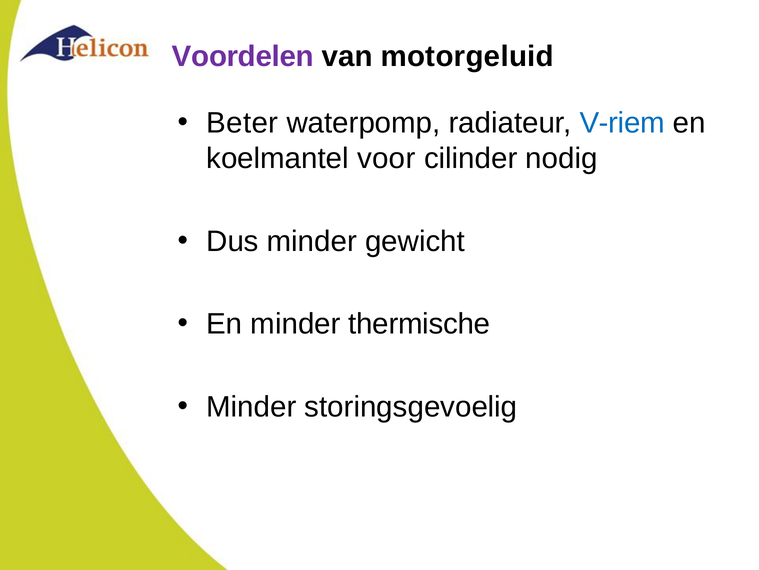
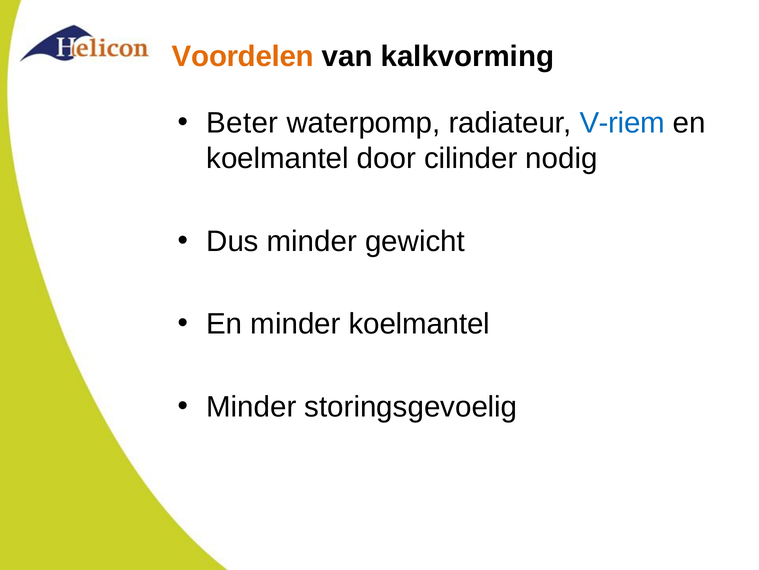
Voordelen colour: purple -> orange
motorgeluid: motorgeluid -> kalkvorming
voor: voor -> door
minder thermische: thermische -> koelmantel
